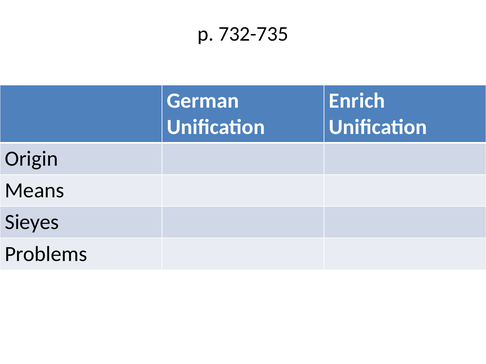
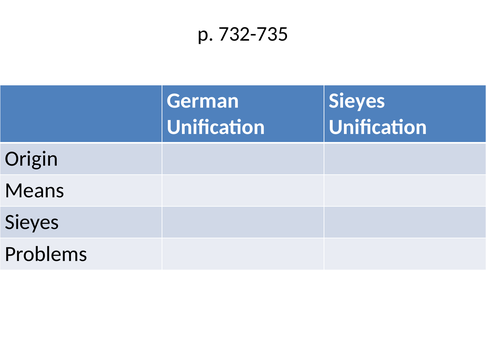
Enrich at (357, 101): Enrich -> Sieyes
